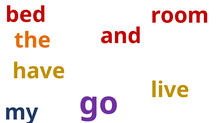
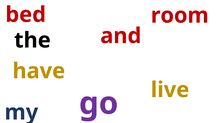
the colour: orange -> black
